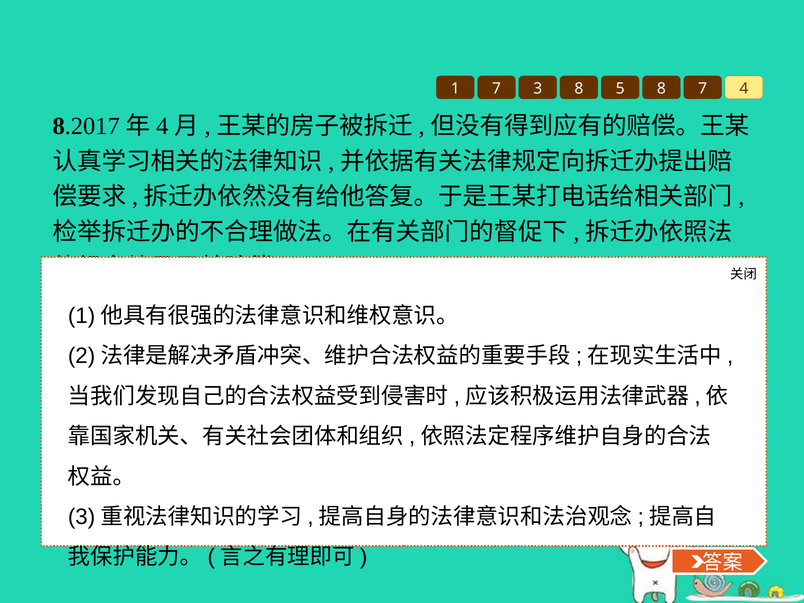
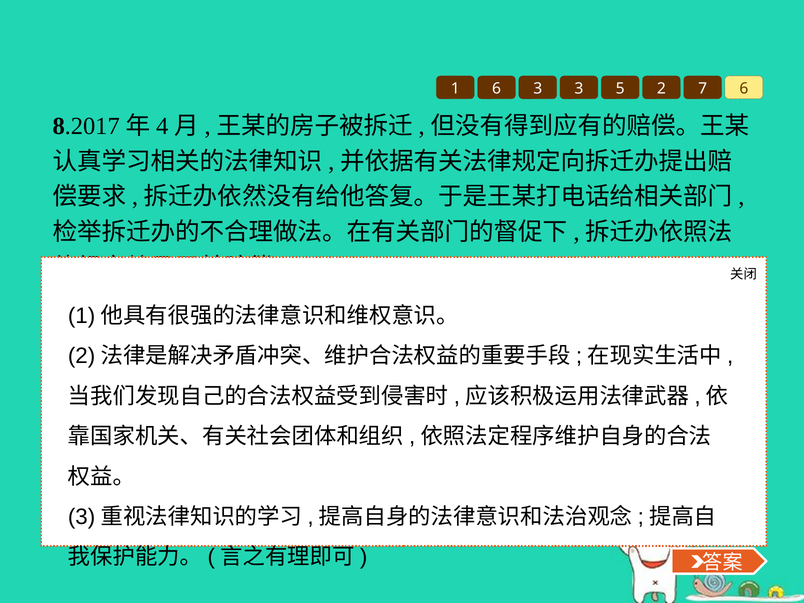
1 7: 7 -> 6
3 8: 8 -> 3
5 8: 8 -> 2
7 4: 4 -> 6
